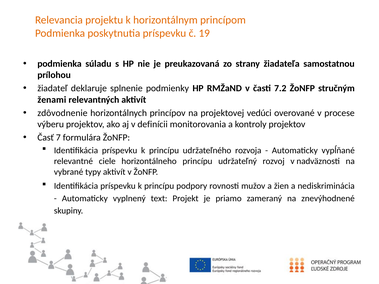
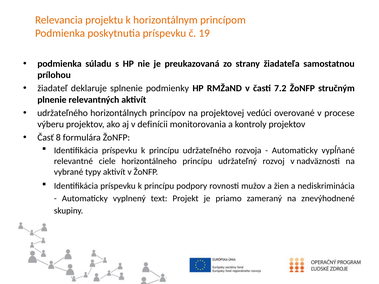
ženami: ženami -> plnenie
zdôvodnenie at (62, 113): zdôvodnenie -> udržateľného
7: 7 -> 8
